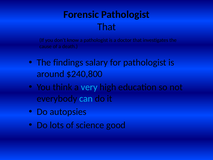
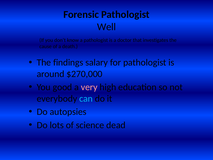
That at (107, 27): That -> Well
$240,800: $240,800 -> $270,000
think: think -> good
very colour: light blue -> pink
good: good -> dead
